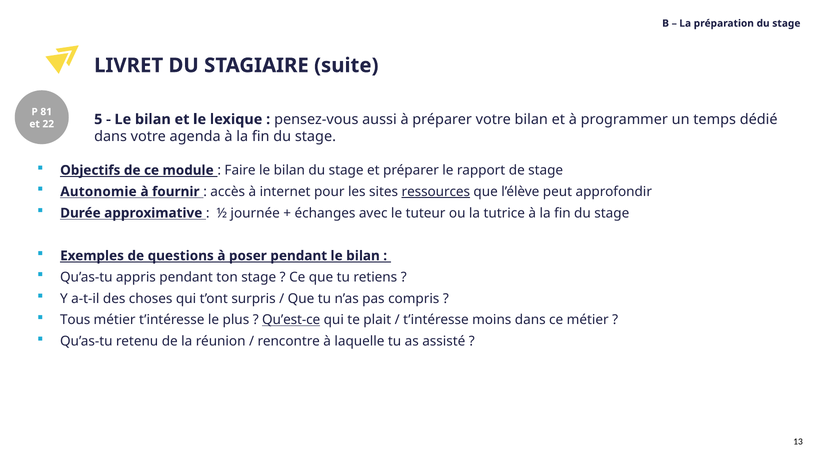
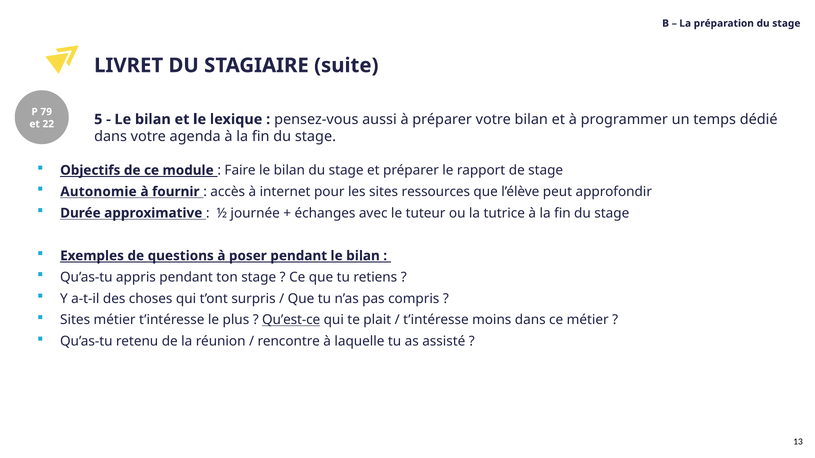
81: 81 -> 79
ressources underline: present -> none
Tous at (75, 320): Tous -> Sites
